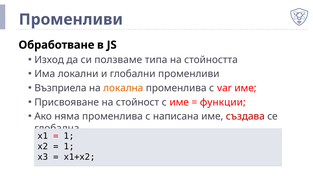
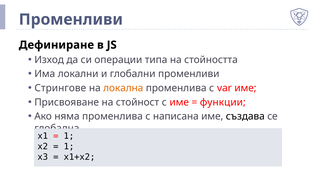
Обработване: Обработване -> Дефиниране
ползваме: ползваме -> операции
Възприела: Възприела -> Стрингове
създава colour: red -> black
